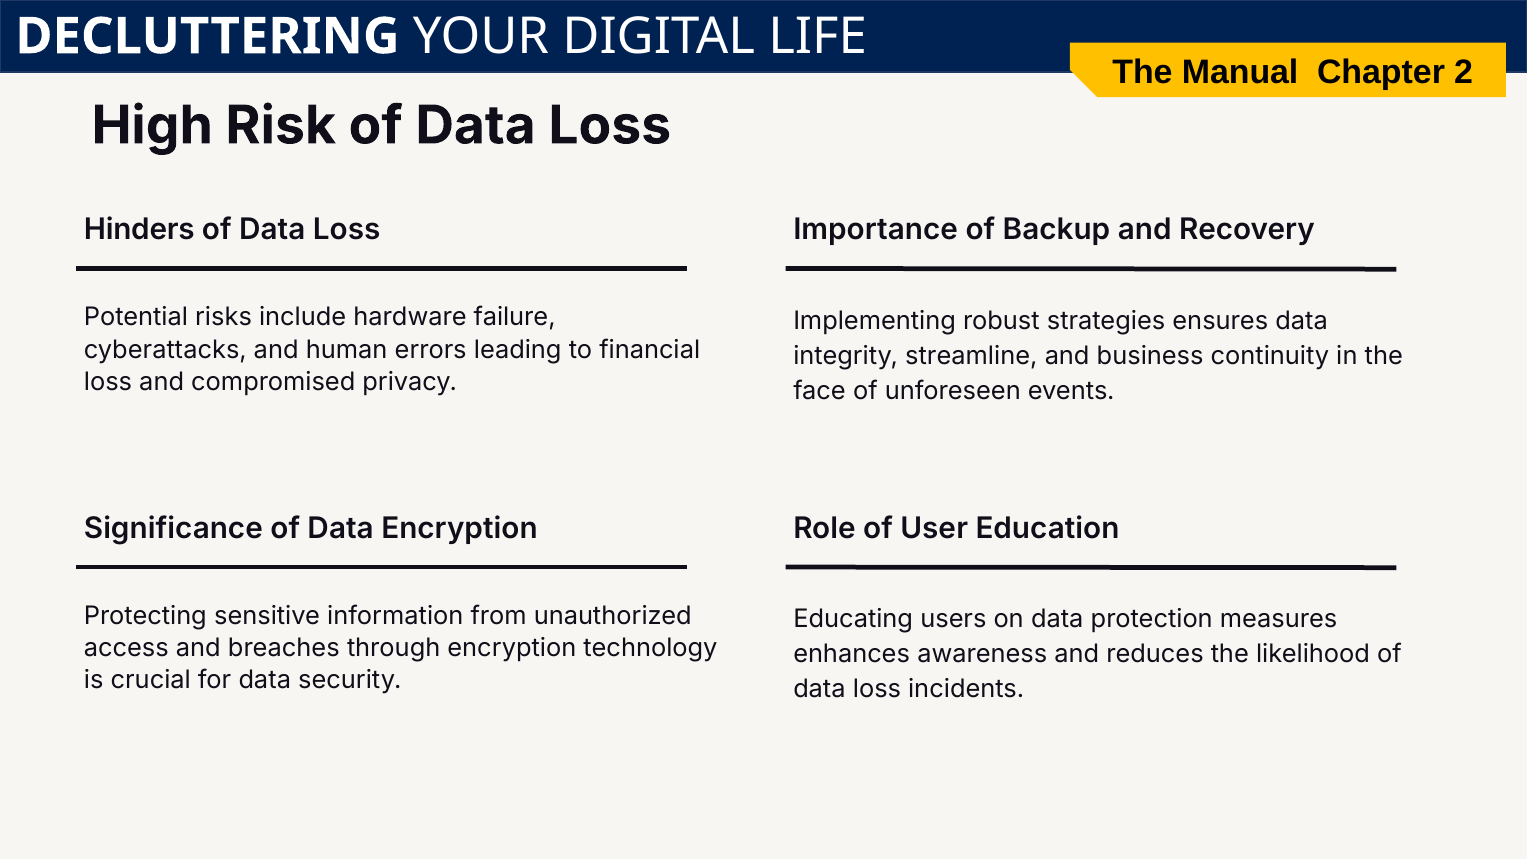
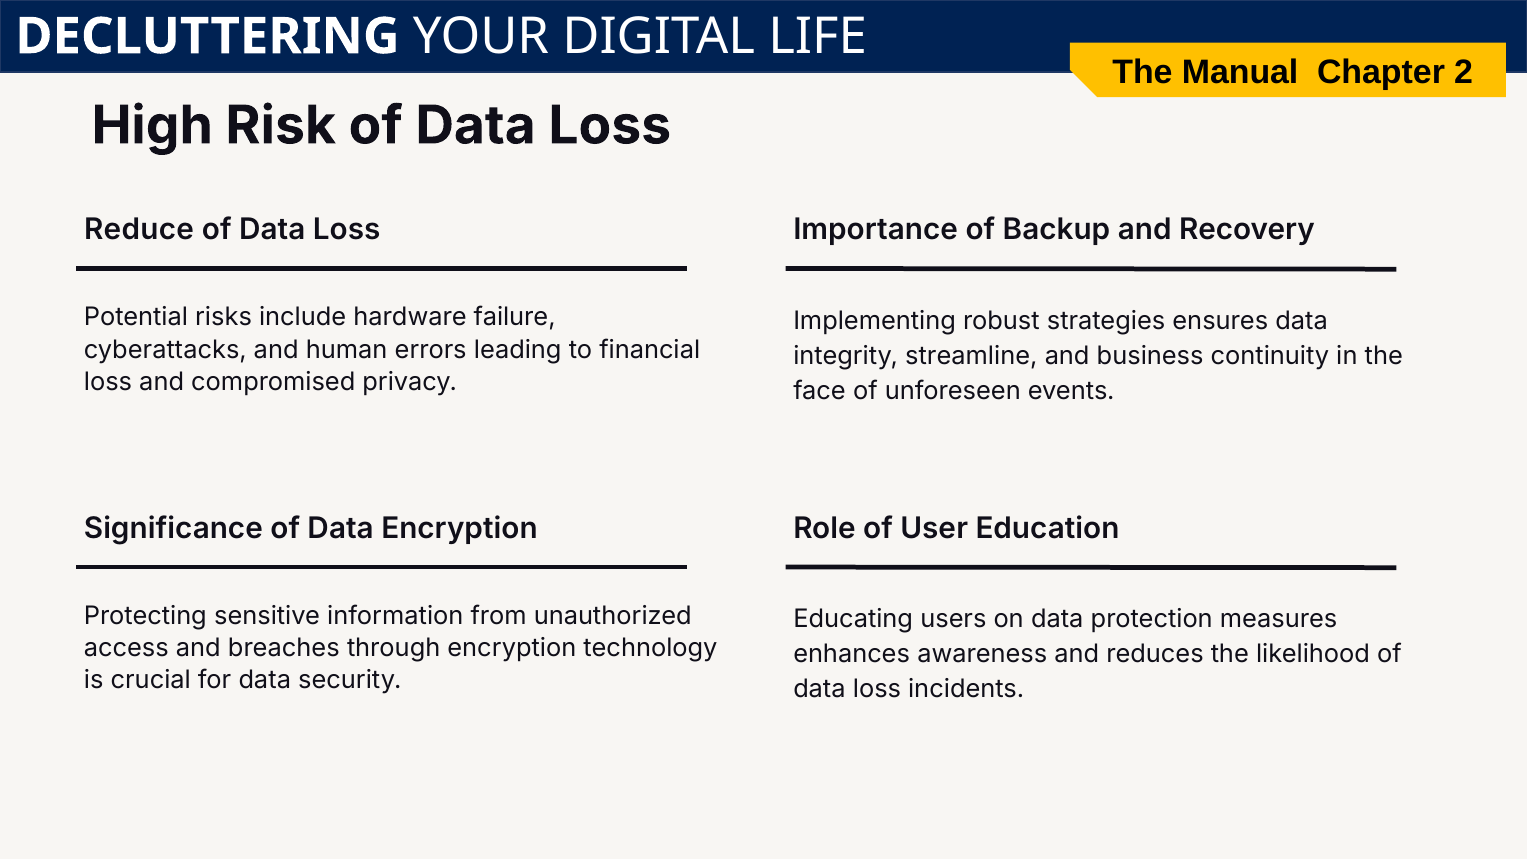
Hinders: Hinders -> Reduce
